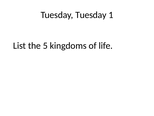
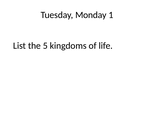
Tuesday Tuesday: Tuesday -> Monday
